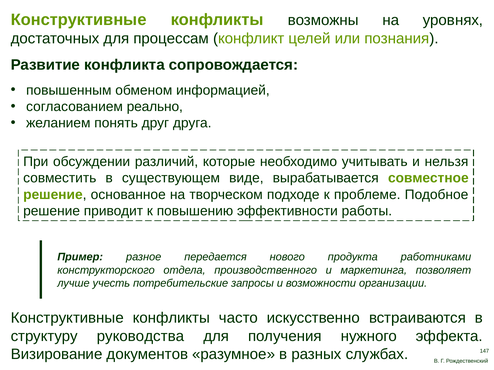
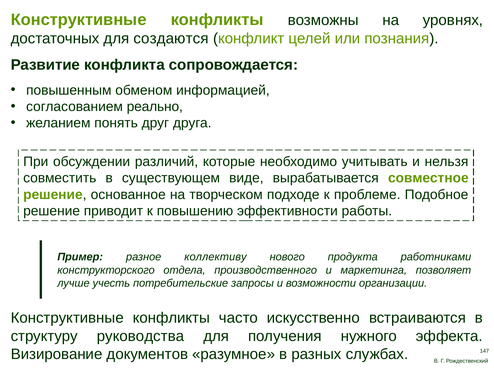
процессам: процессам -> создаются
передается: передается -> коллективу
